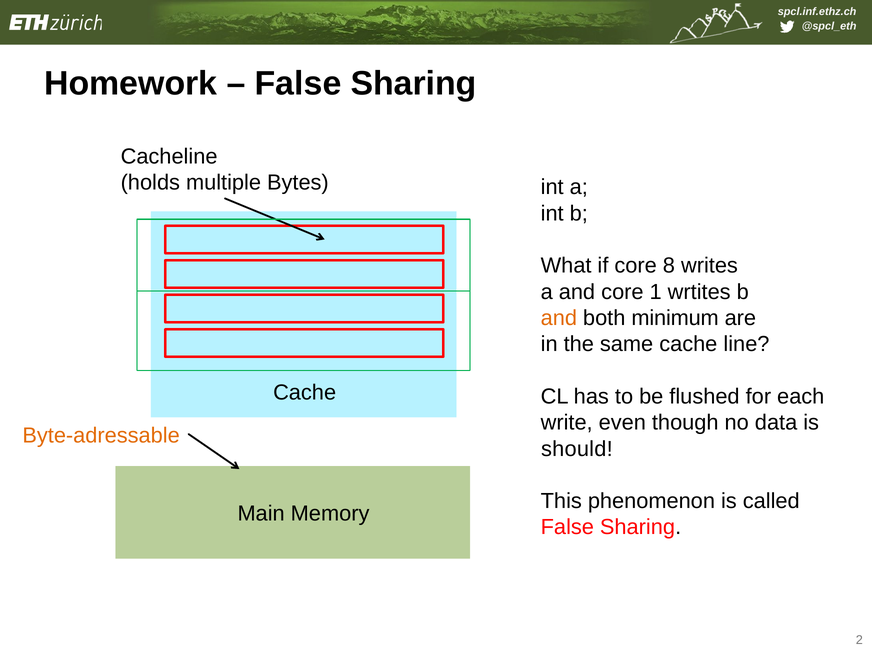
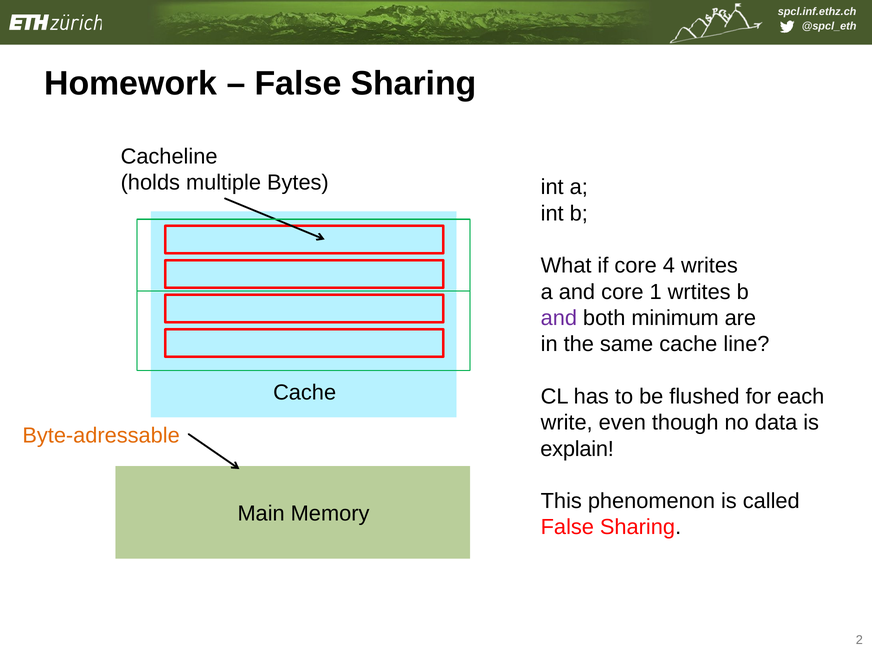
8: 8 -> 4
and at (559, 318) colour: orange -> purple
should: should -> explain
